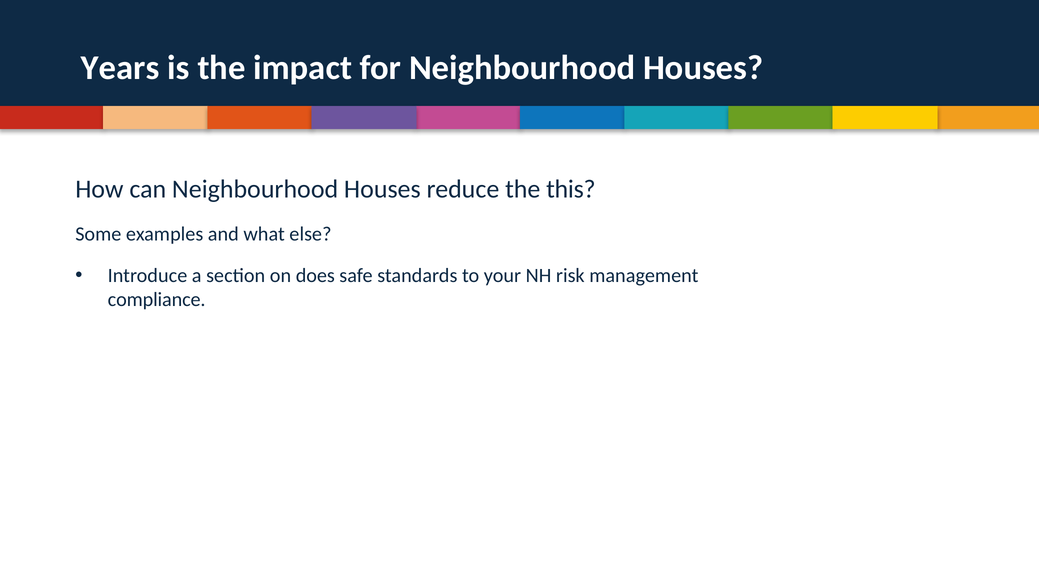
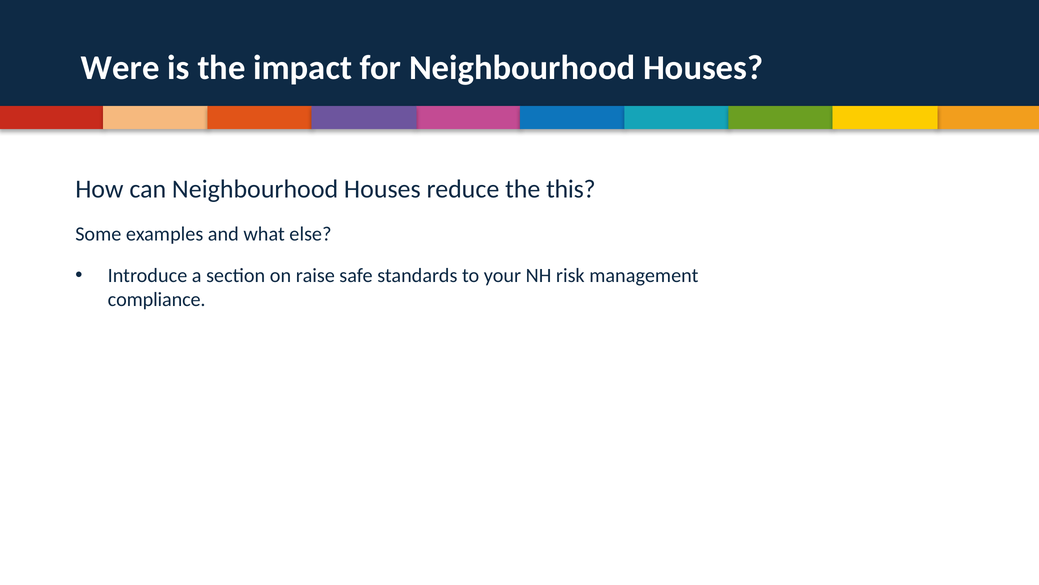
Years: Years -> Were
does: does -> raise
